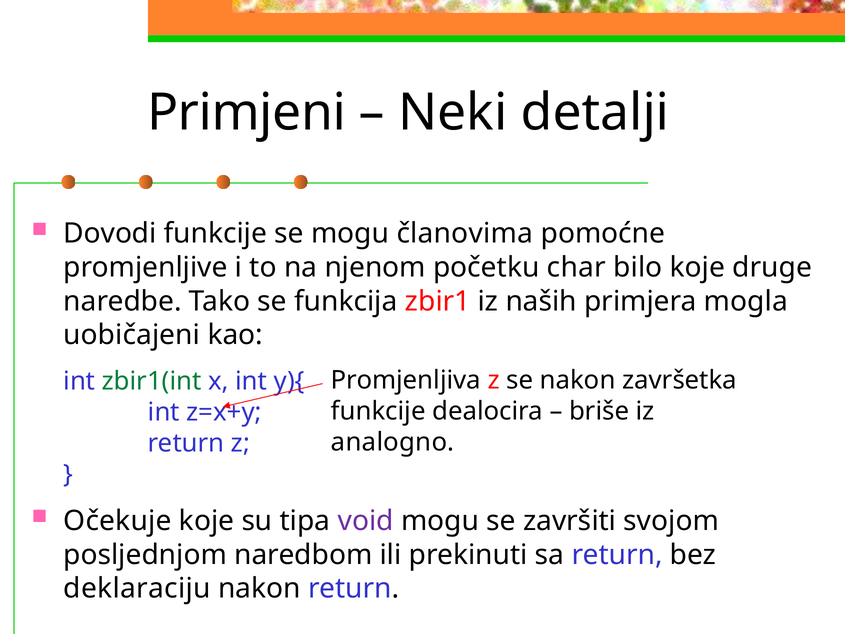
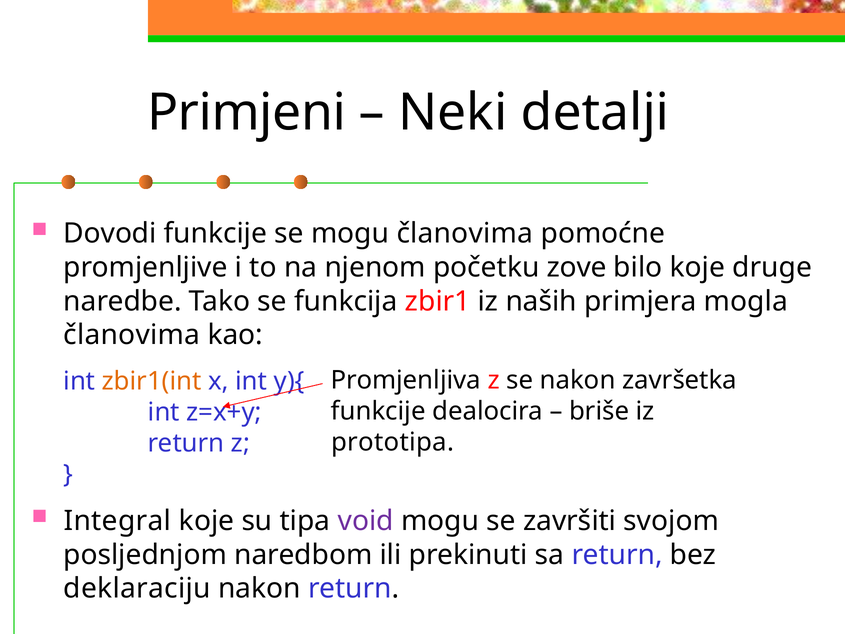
char: char -> zove
uobičajeni at (132, 335): uobičajeni -> članovima
zbir1(int colour: green -> orange
analogno: analogno -> prototipa
Očekuje: Očekuje -> Integral
